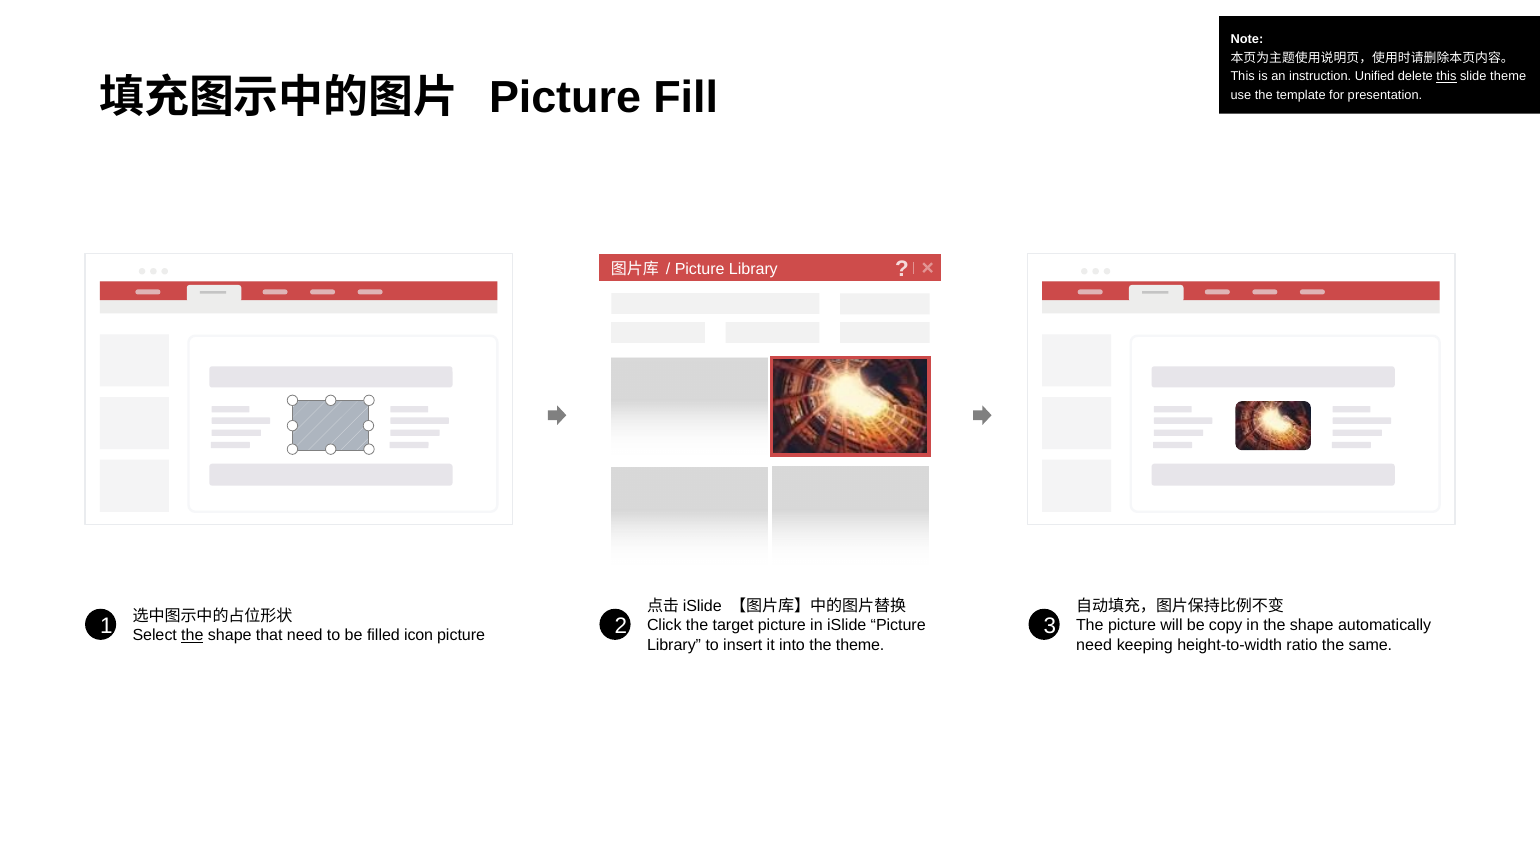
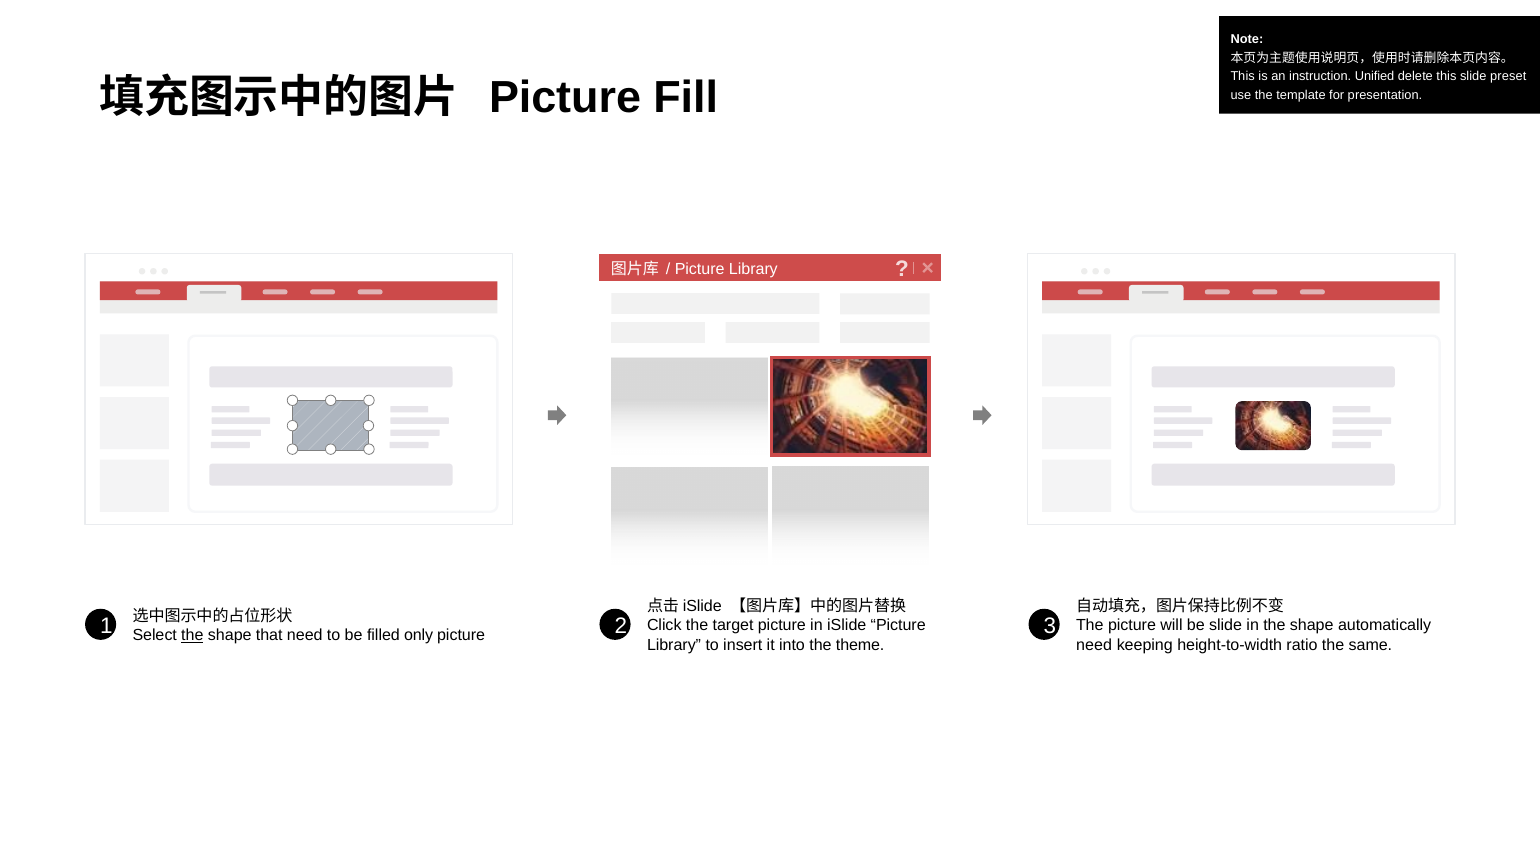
this at (1446, 77) underline: present -> none
slide theme: theme -> preset
be copy: copy -> slide
icon: icon -> only
